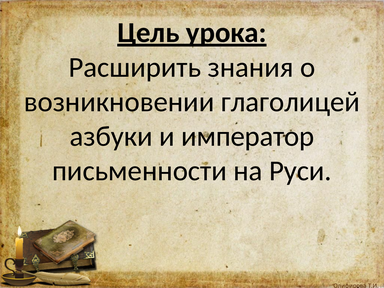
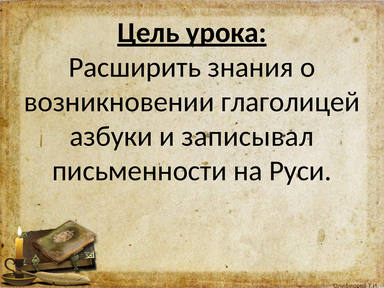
император: император -> записывал
